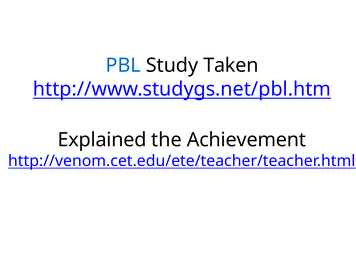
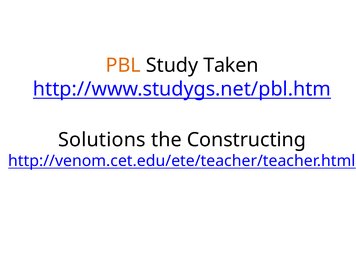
PBL colour: blue -> orange
Explained: Explained -> Solutions
Achievement: Achievement -> Constructing
